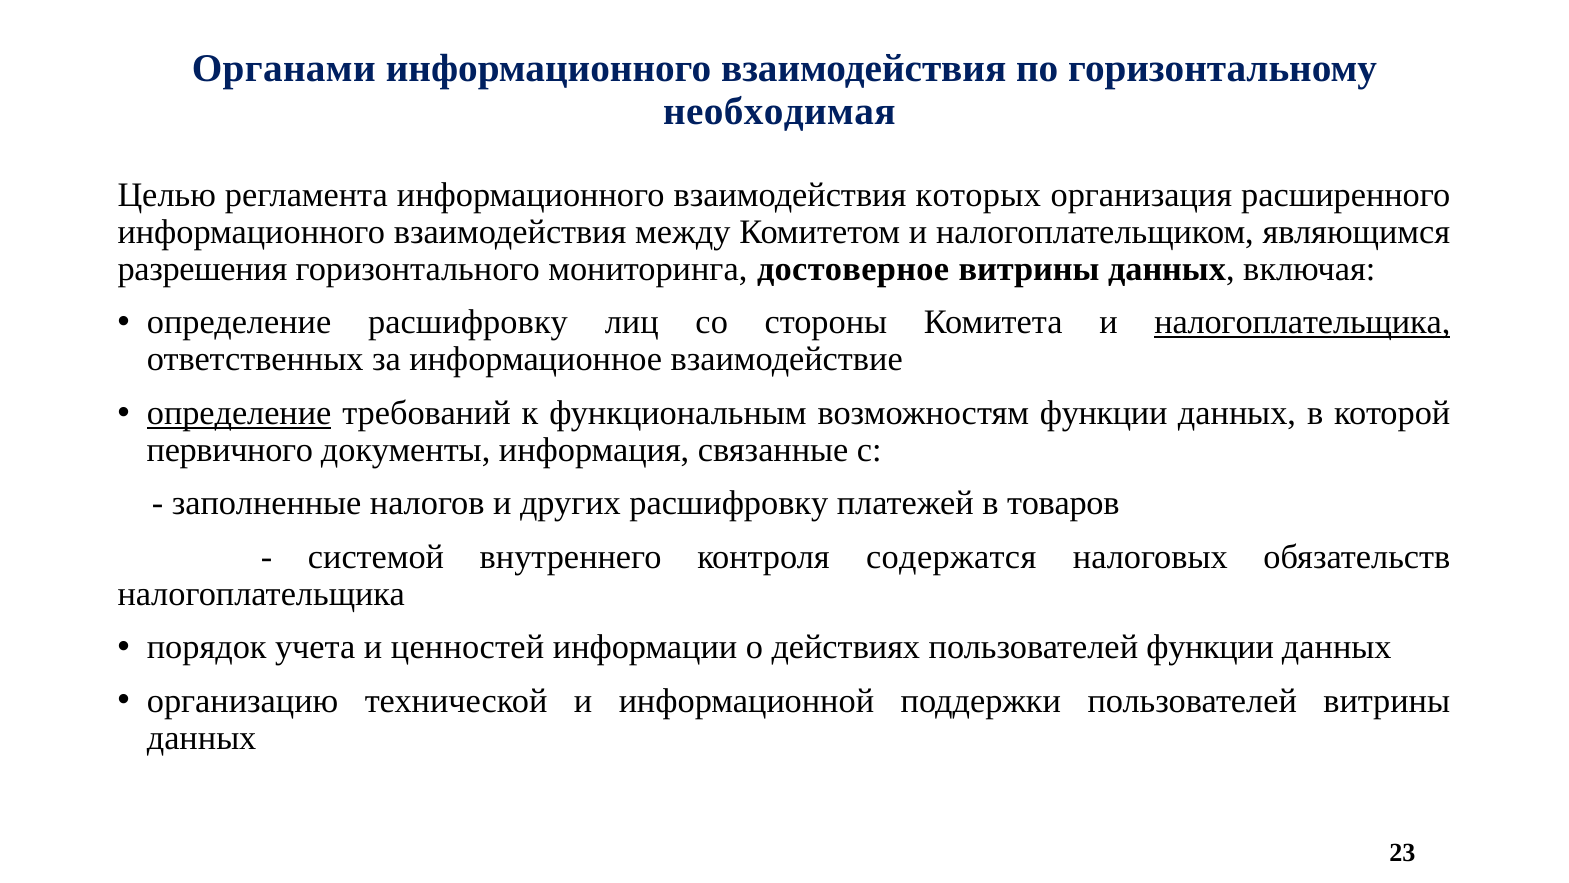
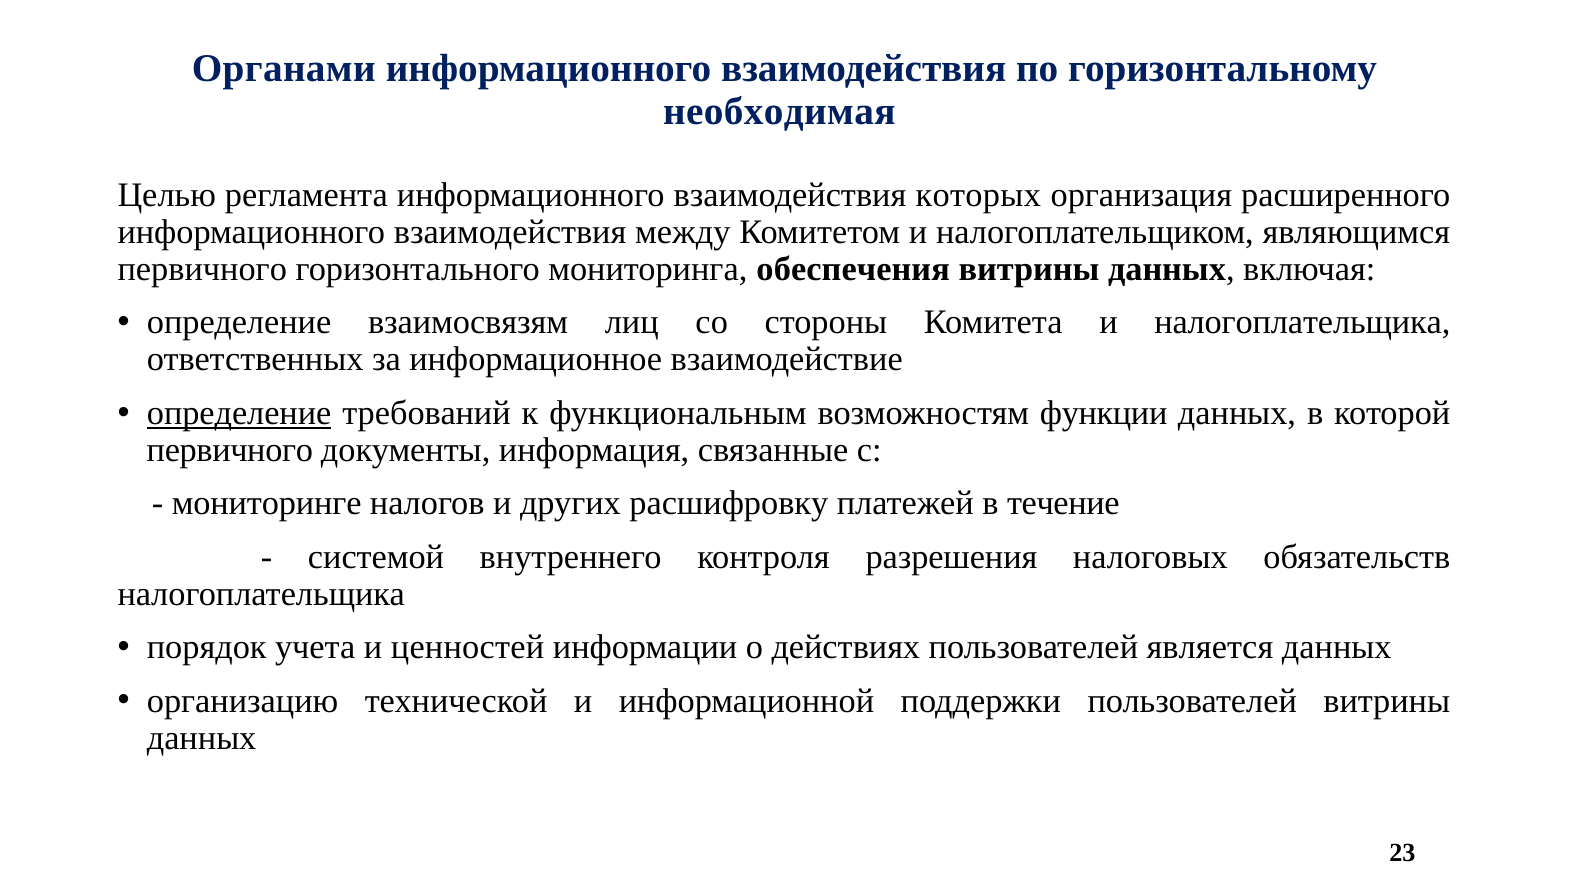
разрешения at (202, 269): разрешения -> первичного
достоверное: достоверное -> обеспечения
определение расшифровку: расшифровку -> взаимосвязям
налогоплательщика at (1302, 322) underline: present -> none
заполненные: заполненные -> мониторинге
товаров: товаров -> течение
содержатся: содержатся -> разрешения
пользователей функции: функции -> является
